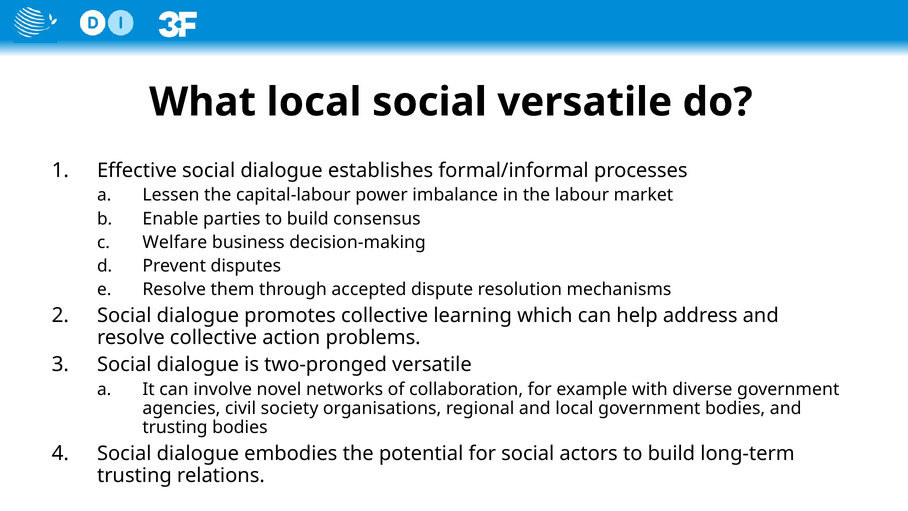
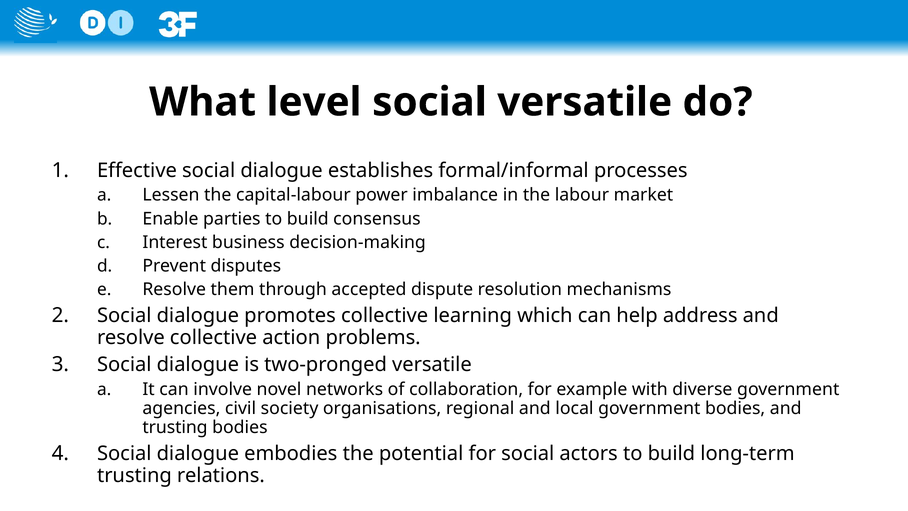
What local: local -> level
Welfare: Welfare -> Interest
